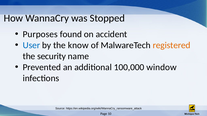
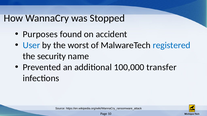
know: know -> worst
registered colour: orange -> blue
window: window -> transfer
